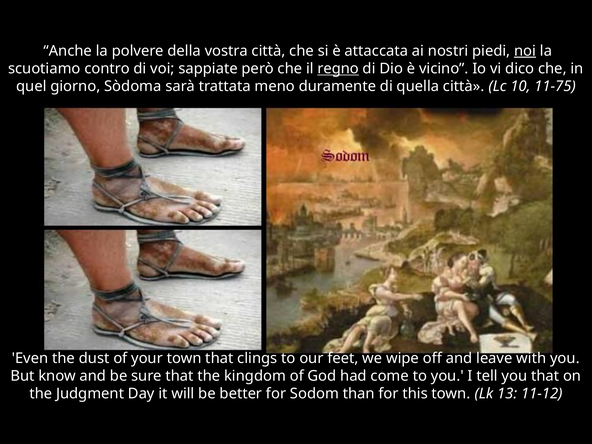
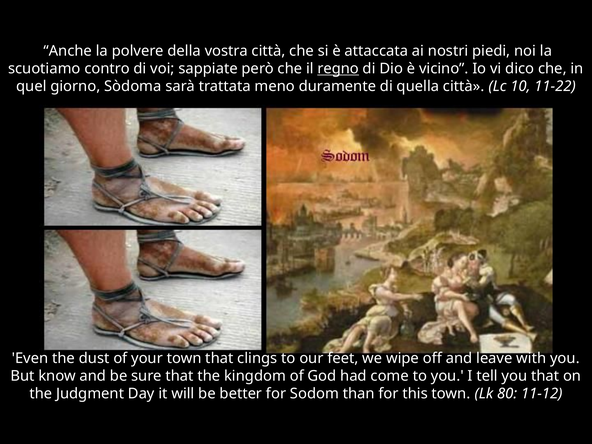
noi underline: present -> none
11-75: 11-75 -> 11-22
13: 13 -> 80
